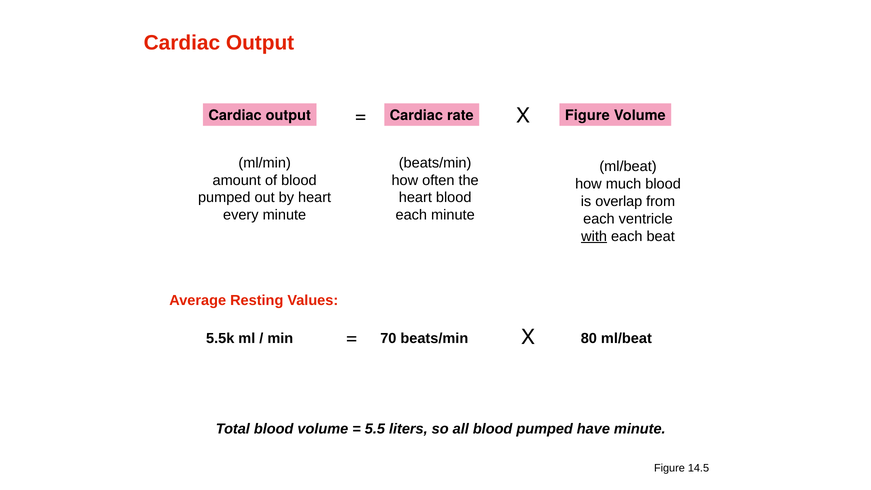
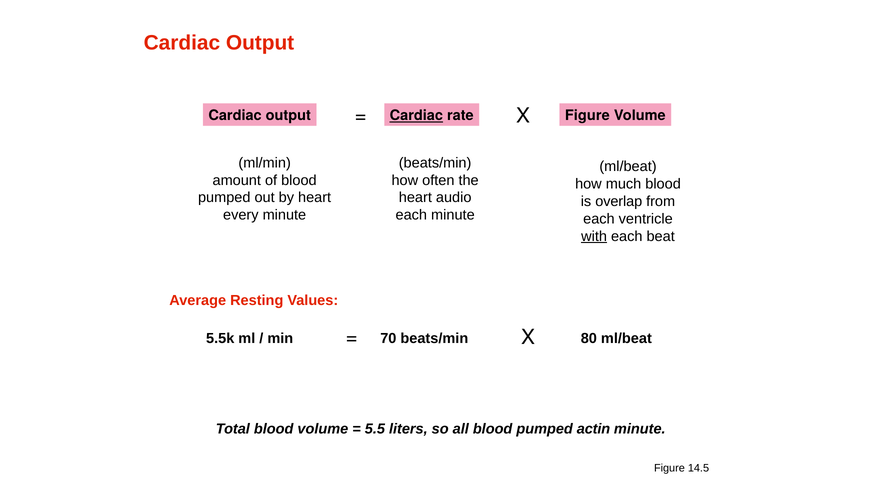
Cardiac at (416, 116) underline: none -> present
heart blood: blood -> audio
have: have -> actin
